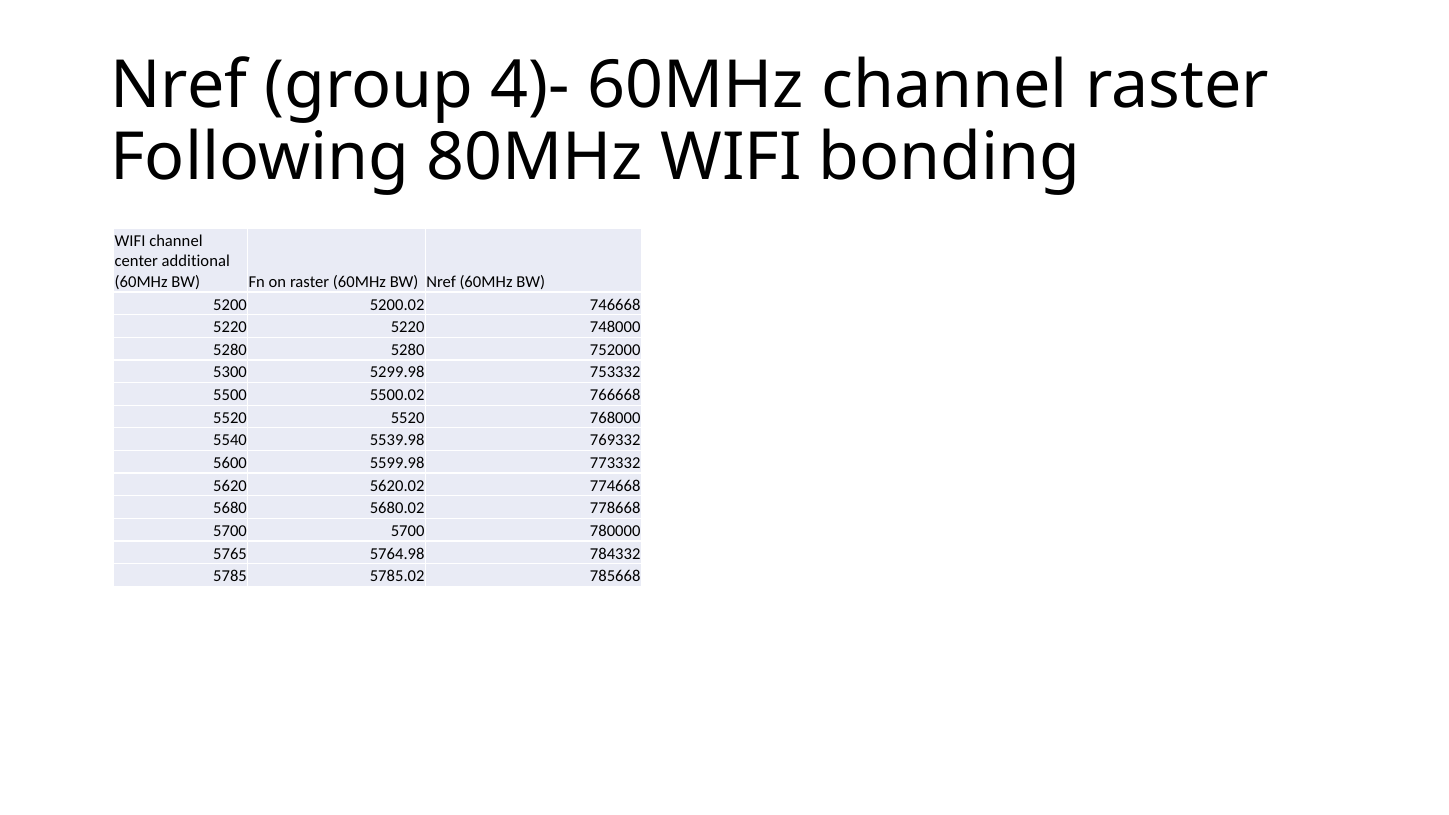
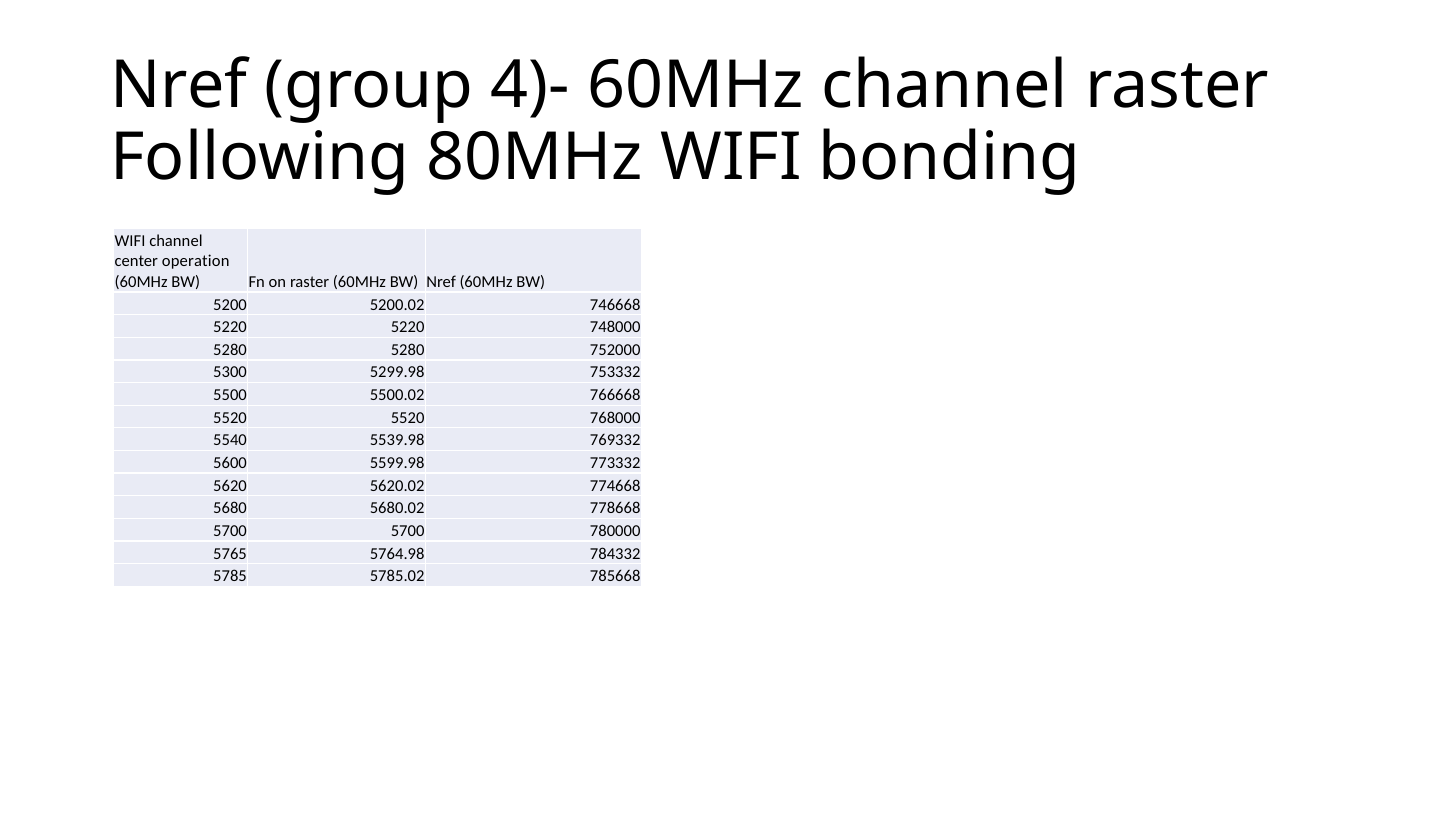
additional: additional -> operation
